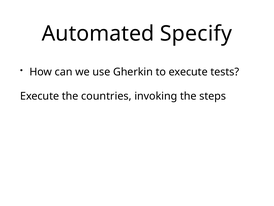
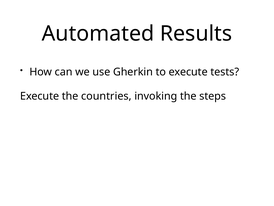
Specify: Specify -> Results
